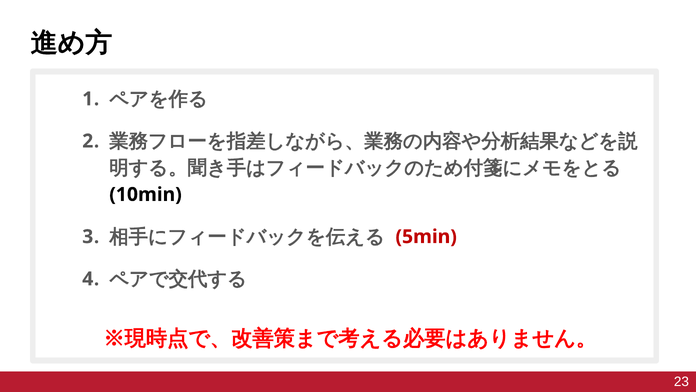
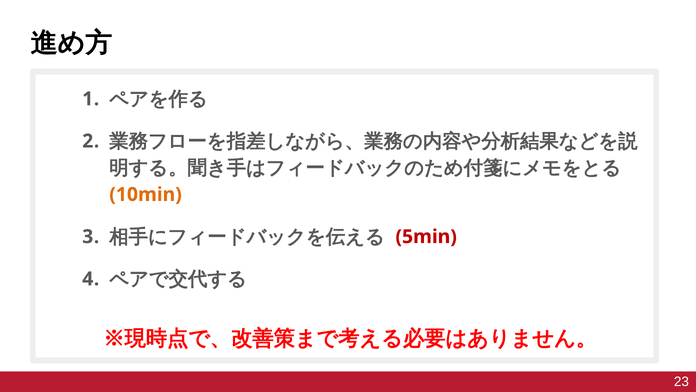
10min colour: black -> orange
